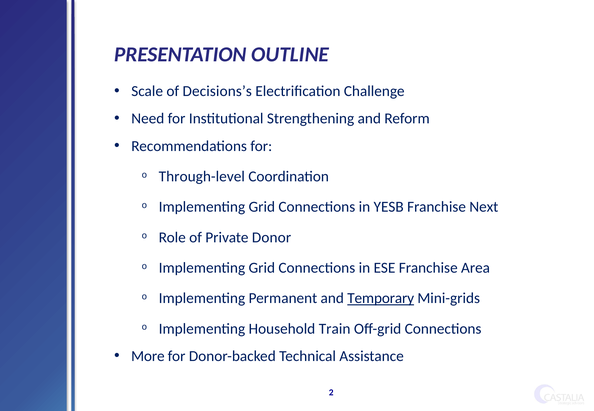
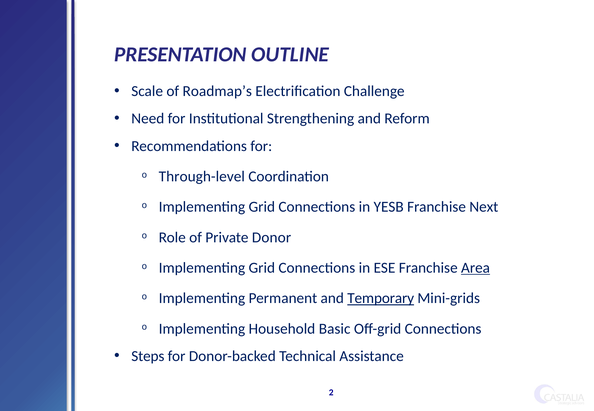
Decisions’s: Decisions’s -> Roadmap’s
Area underline: none -> present
Train: Train -> Basic
More: More -> Steps
